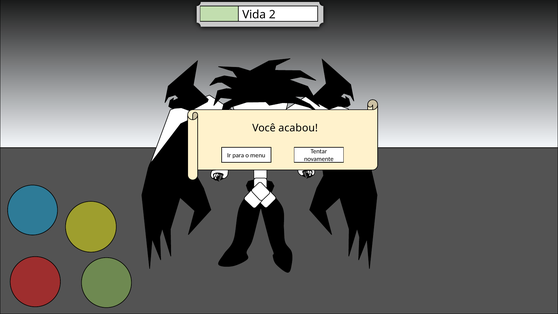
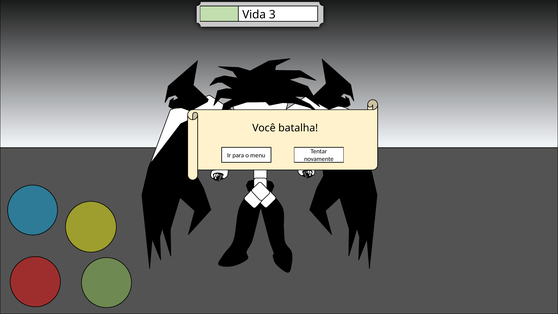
2: 2 -> 3
acabou: acabou -> batalha
